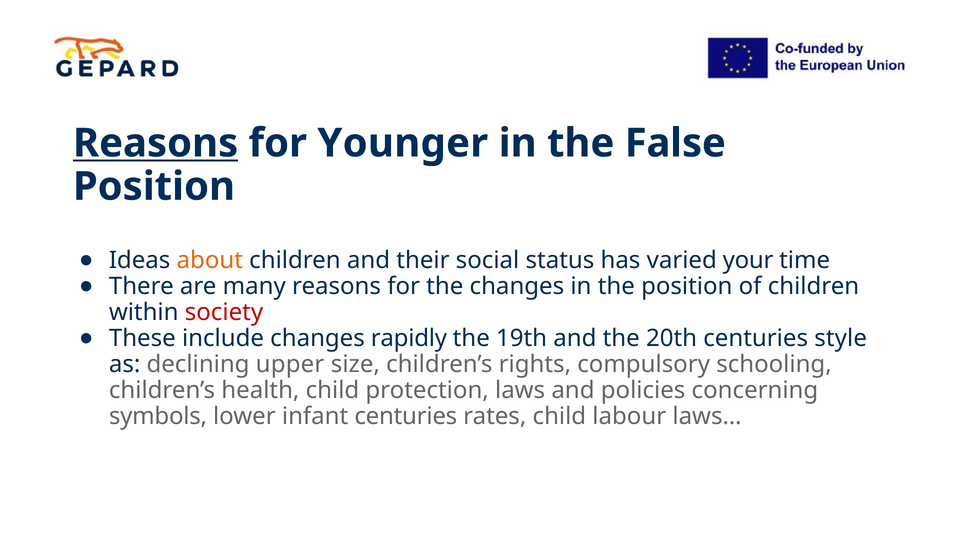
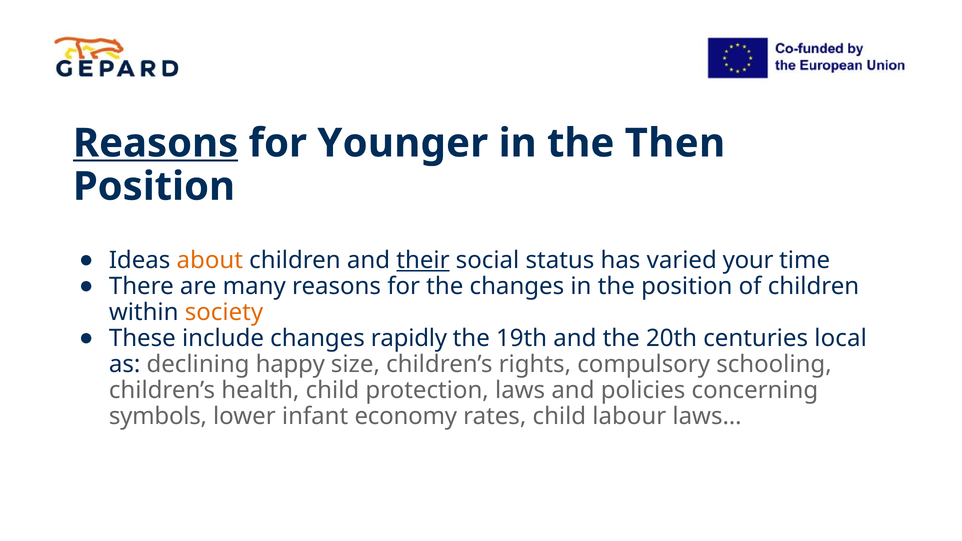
False: False -> Then
their underline: none -> present
society colour: red -> orange
style: style -> local
upper: upper -> happy
infant centuries: centuries -> economy
